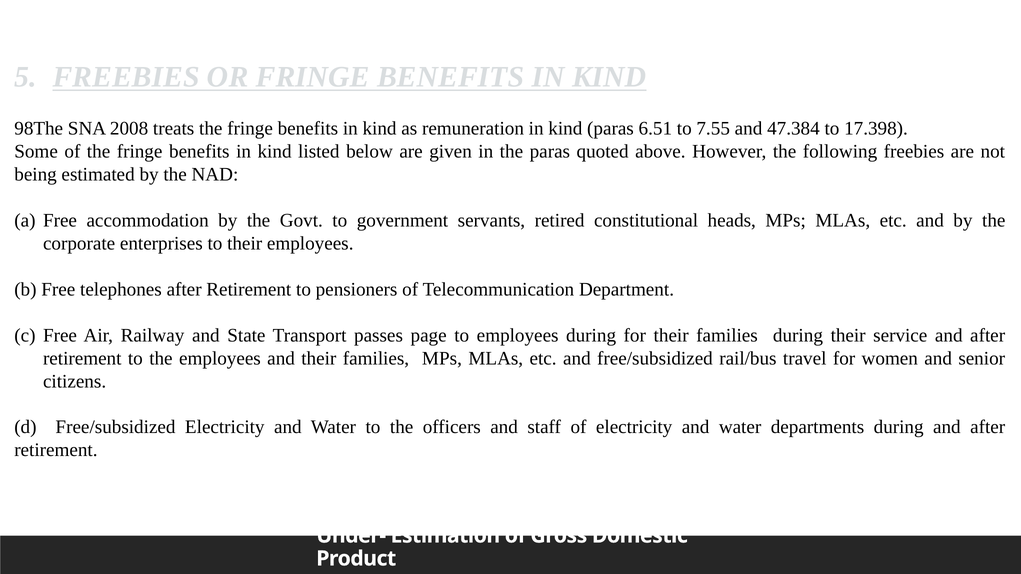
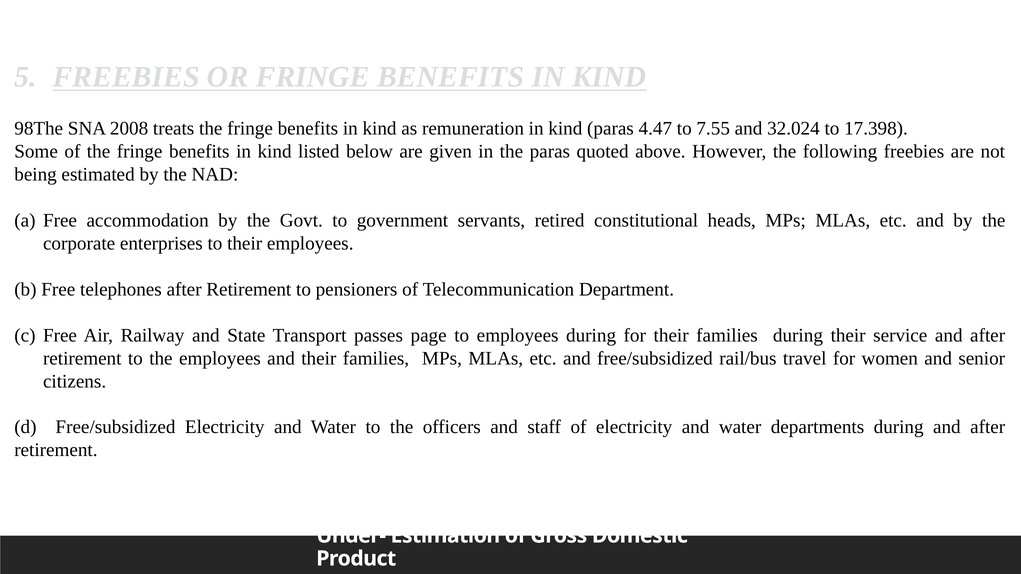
6.51: 6.51 -> 4.47
47.384: 47.384 -> 32.024
